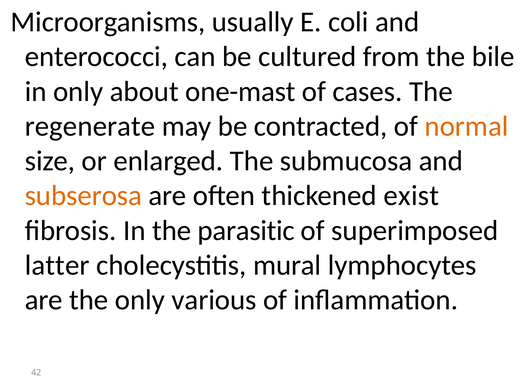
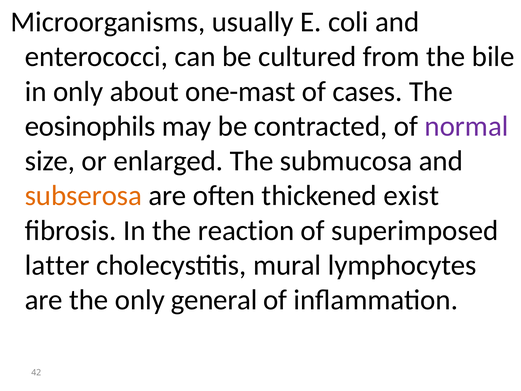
regenerate: regenerate -> eosinophils
normal colour: orange -> purple
parasitic: parasitic -> reaction
various: various -> general
